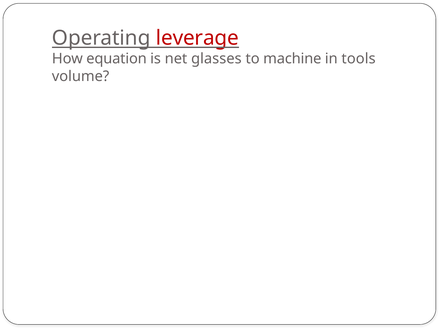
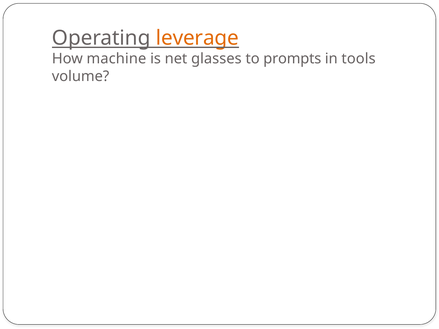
leverage colour: red -> orange
equation: equation -> machine
machine: machine -> prompts
